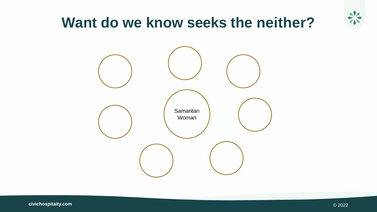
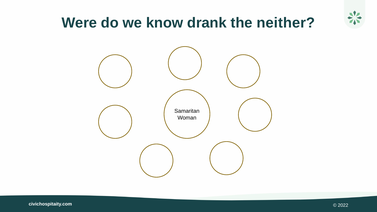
Want: Want -> Were
seeks: seeks -> drank
